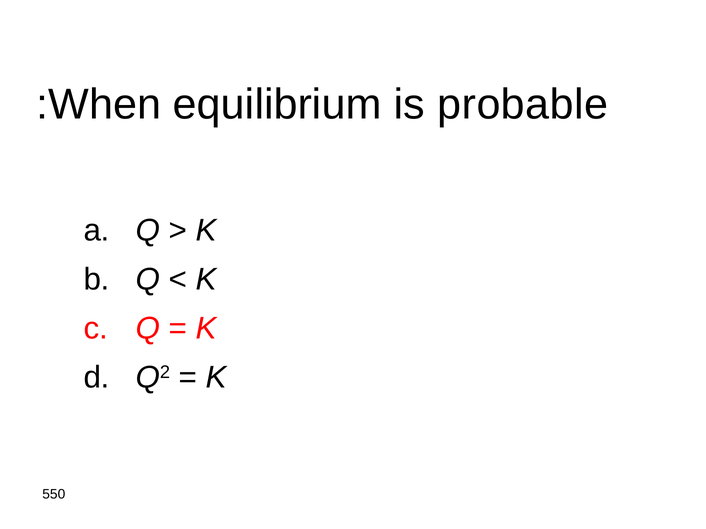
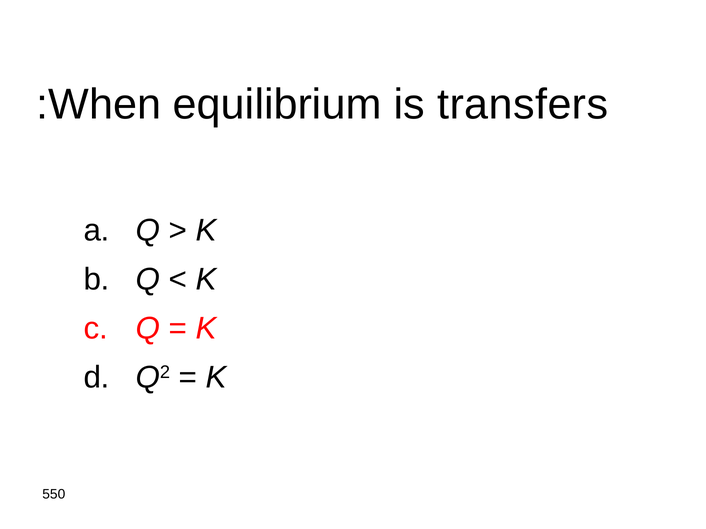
probable: probable -> transfers
